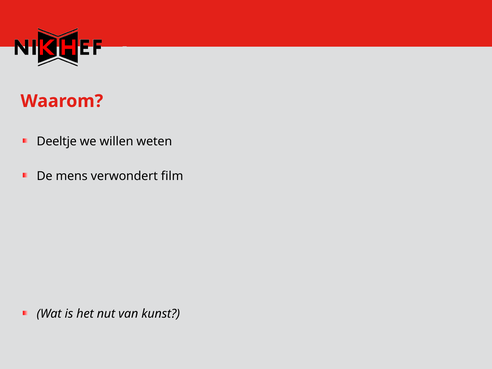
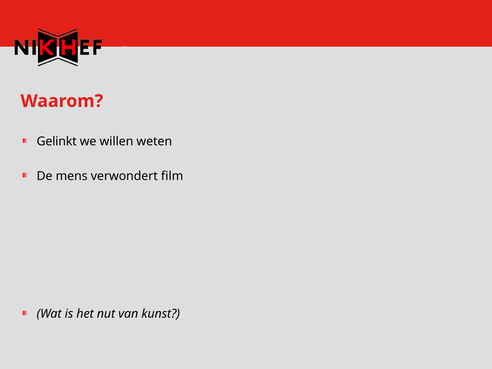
Deeltje: Deeltje -> Gelinkt
